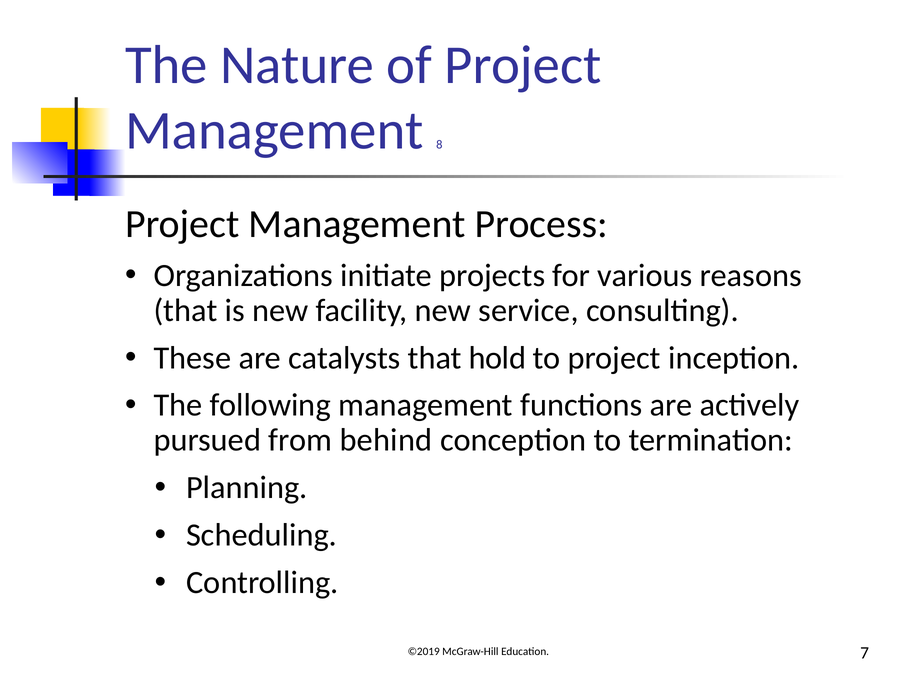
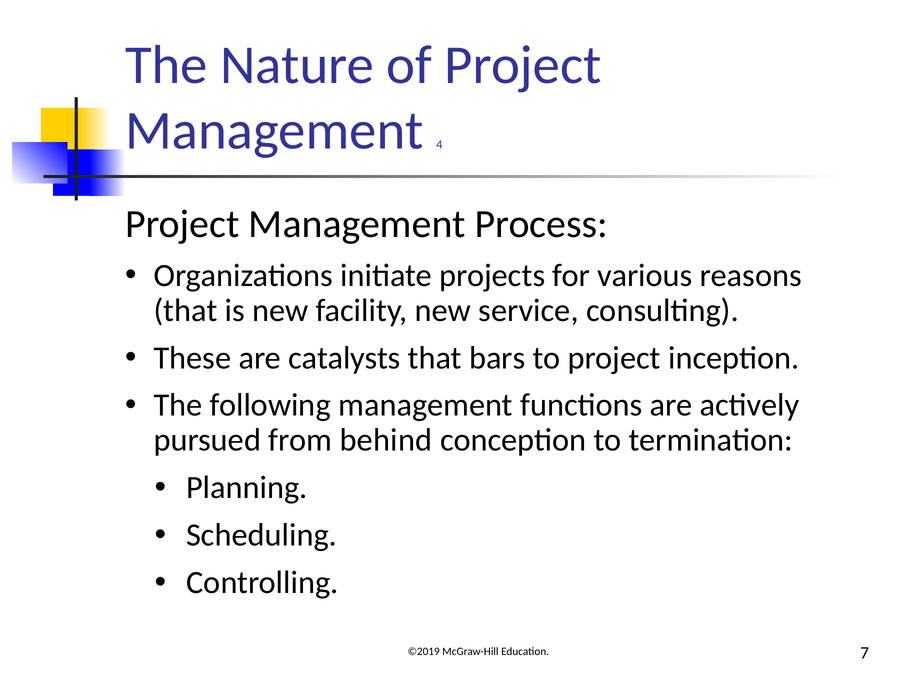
8: 8 -> 4
hold: hold -> bars
